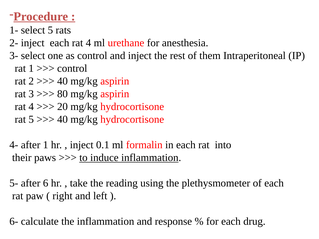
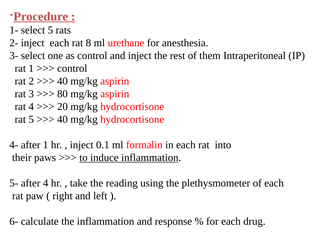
each rat 4: 4 -> 8
after 6: 6 -> 4
